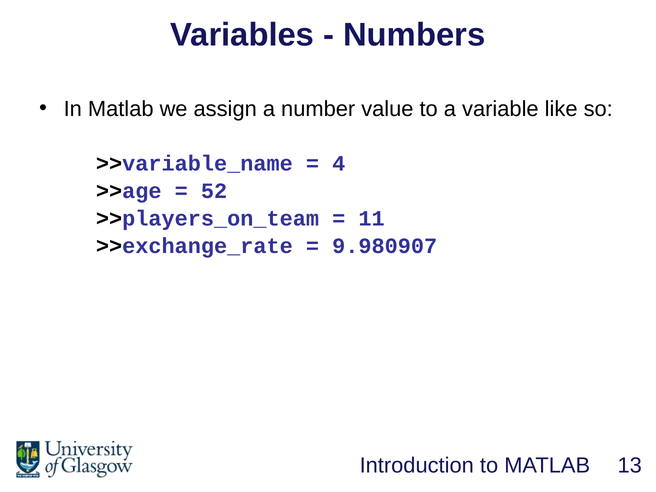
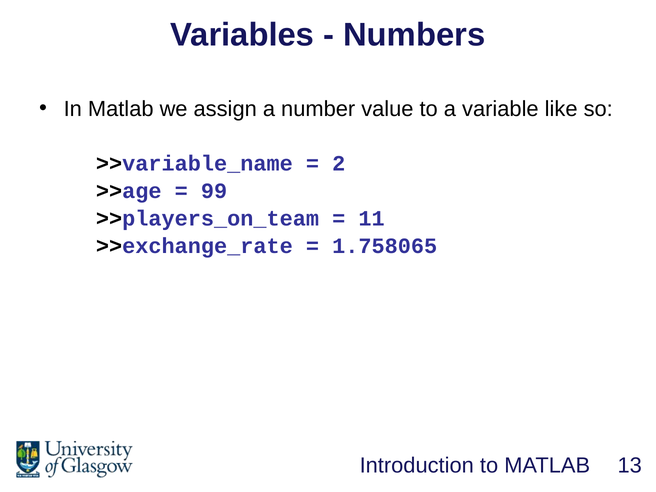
4: 4 -> 2
52: 52 -> 99
9.980907: 9.980907 -> 1.758065
